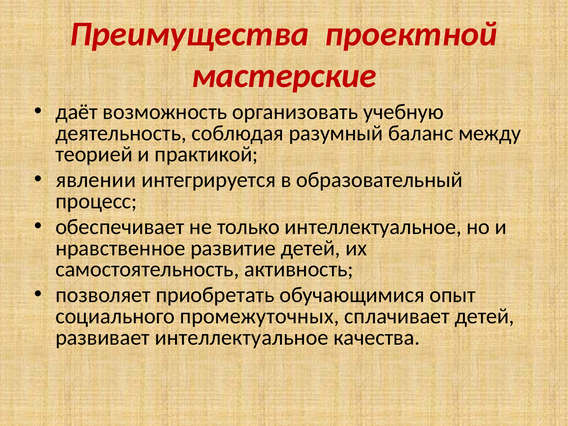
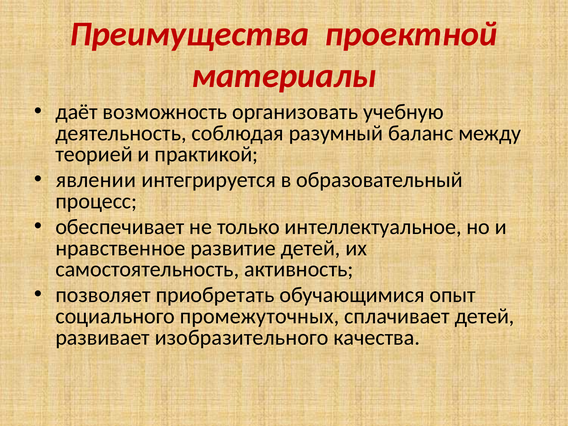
мастерские: мастерские -> материалы
развивает интеллектуальное: интеллектуальное -> изобразительного
